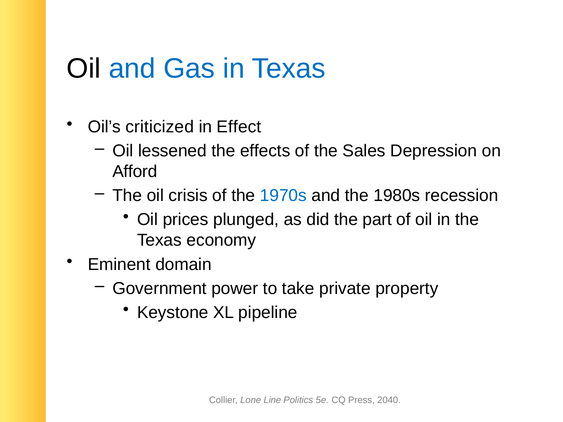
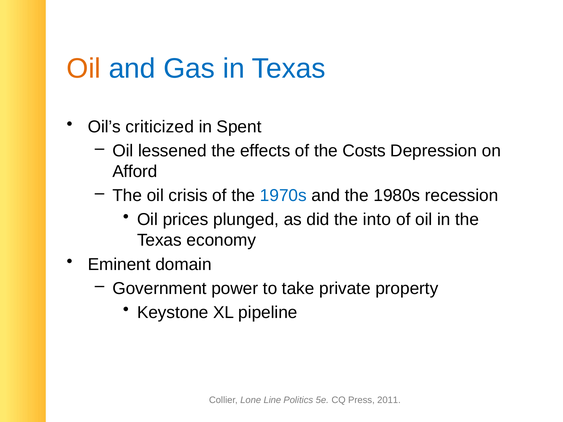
Oil at (84, 69) colour: black -> orange
Effect: Effect -> Spent
Sales: Sales -> Costs
part: part -> into
2040: 2040 -> 2011
